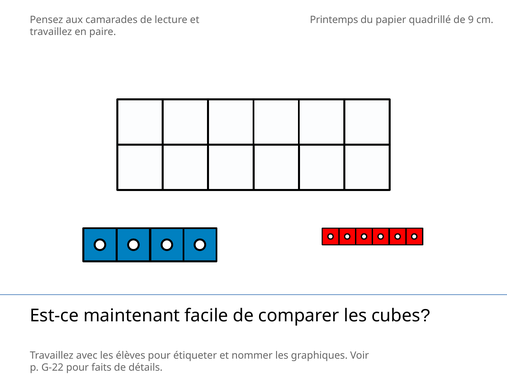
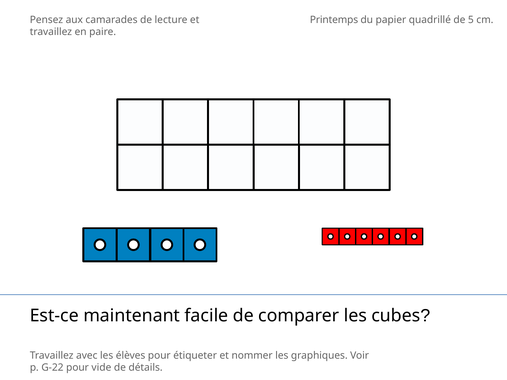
9: 9 -> 5
faits: faits -> vide
